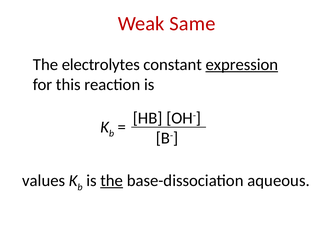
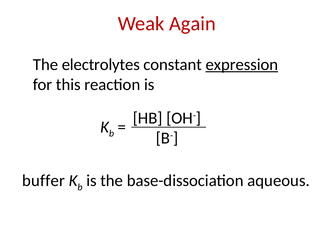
Same: Same -> Again
values: values -> buffer
the at (112, 180) underline: present -> none
